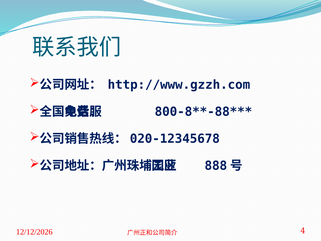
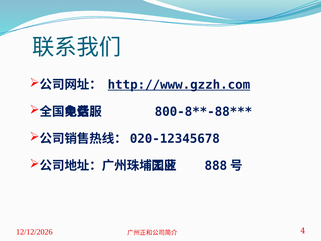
http://www.gzzh.com underline: none -> present
